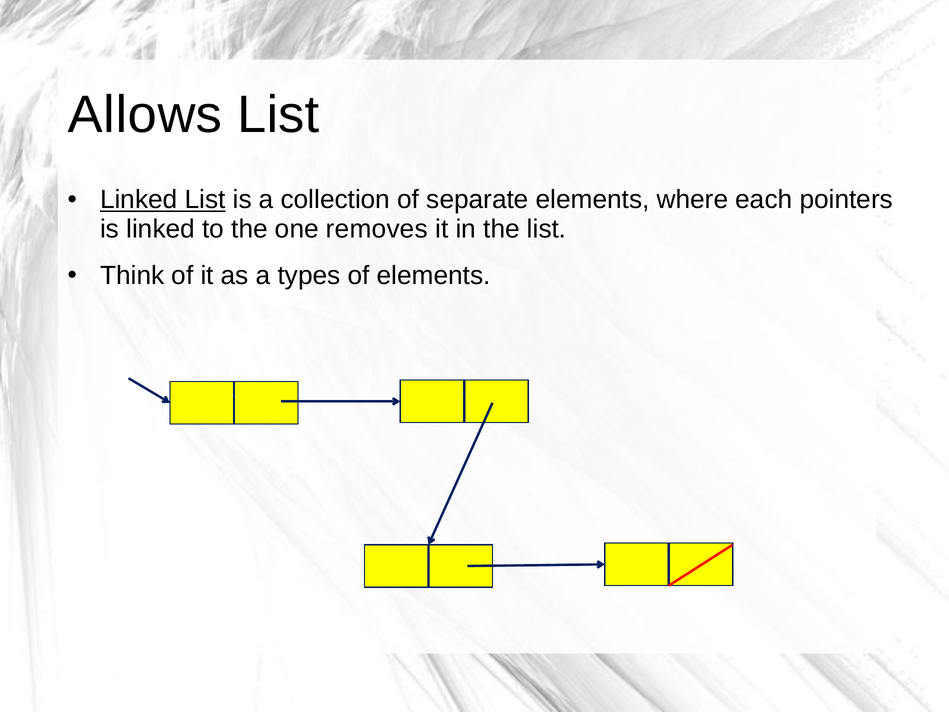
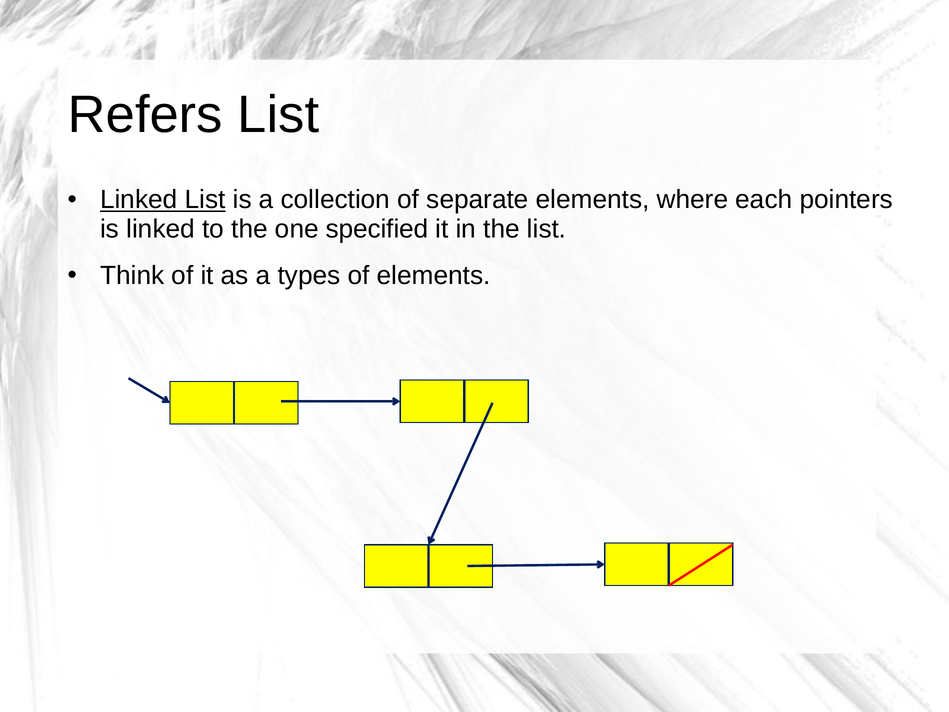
Allows: Allows -> Refers
removes: removes -> specified
